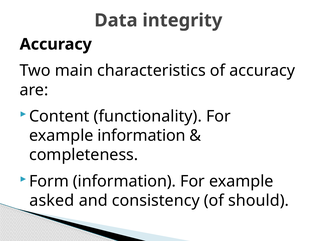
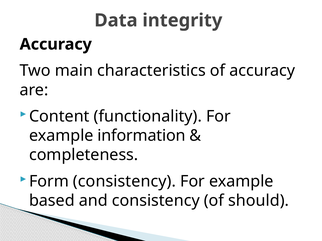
Form information: information -> consistency
asked: asked -> based
